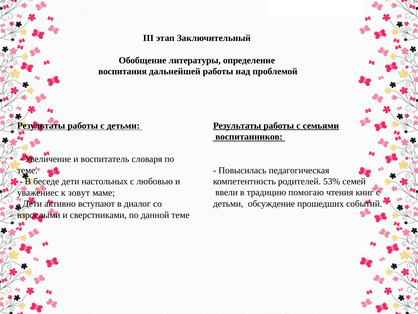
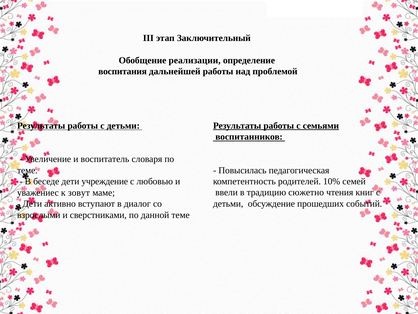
литературы: литературы -> реализации
53%: 53% -> 10%
настольных: настольных -> учреждение
помогаю: помогаю -> сюжетно
